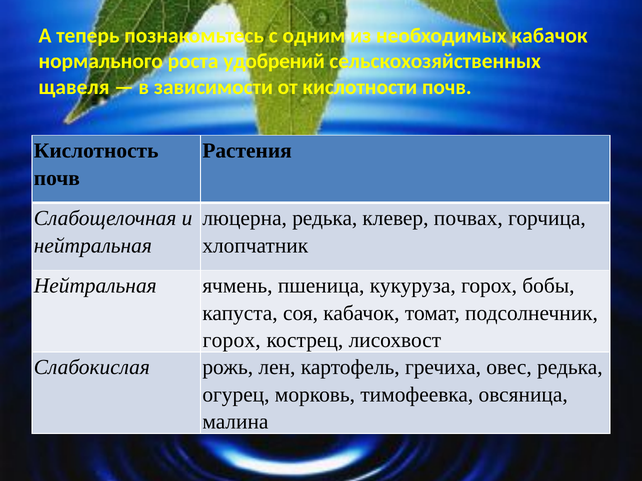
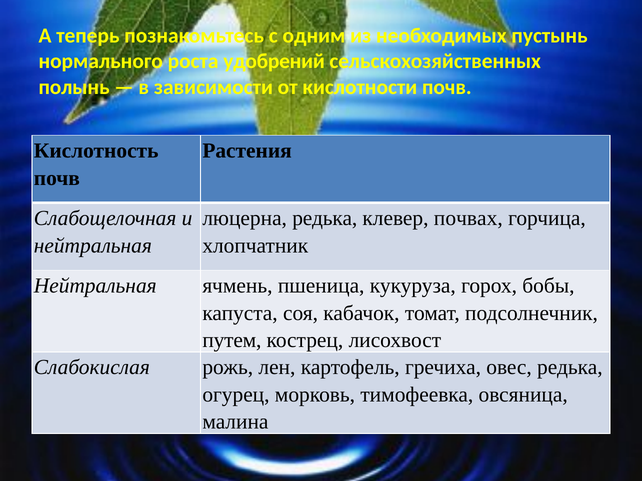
необходимых кабачок: кабачок -> пустынь
щавеля: щавеля -> полынь
горох at (232, 341): горох -> путем
